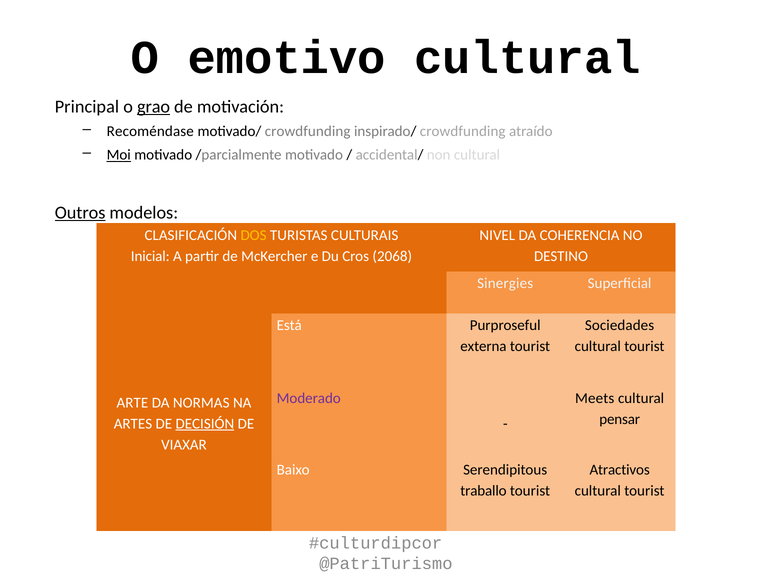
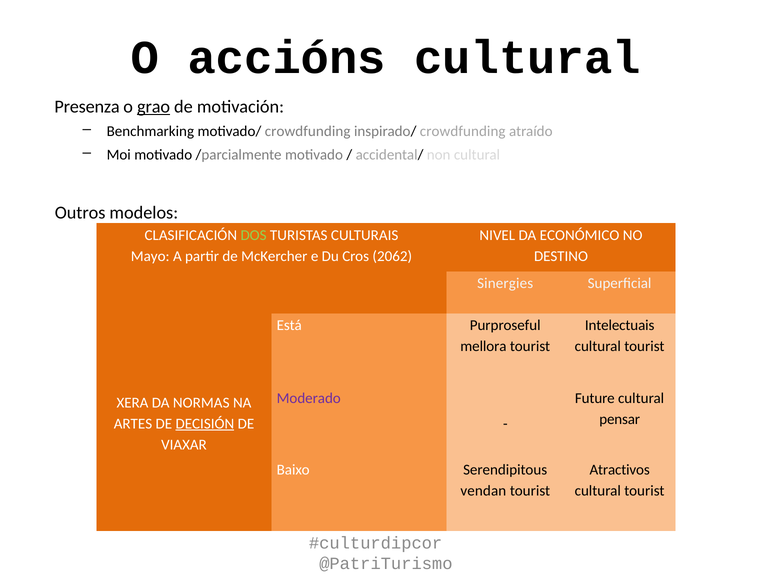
emotivo: emotivo -> accións
Principal: Principal -> Presenza
Recoméndase: Recoméndase -> Benchmarking
Moi underline: present -> none
Outros underline: present -> none
DOS colour: yellow -> light green
COHERENCIA: COHERENCIA -> ECONÓMICO
Inicial: Inicial -> Mayo
2068: 2068 -> 2062
Sociedades: Sociedades -> Intelectuais
externa: externa -> mellora
Meets: Meets -> Future
ARTE: ARTE -> XERA
traballo: traballo -> vendan
